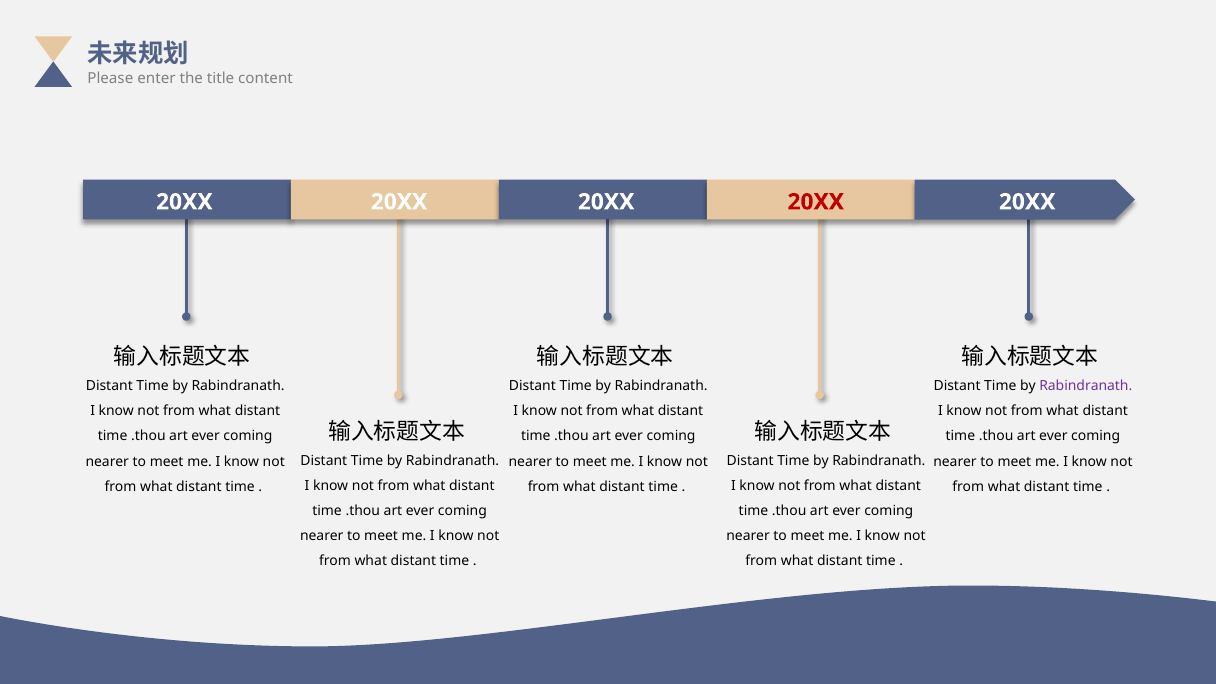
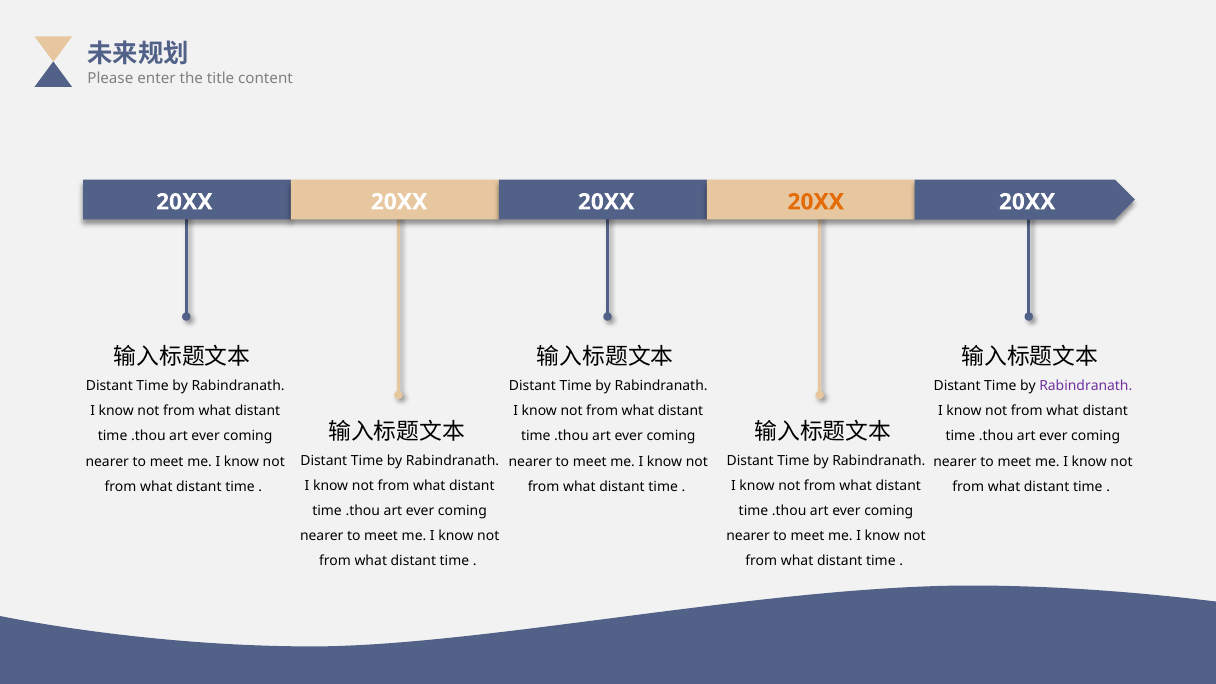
20XX at (816, 202) colour: red -> orange
